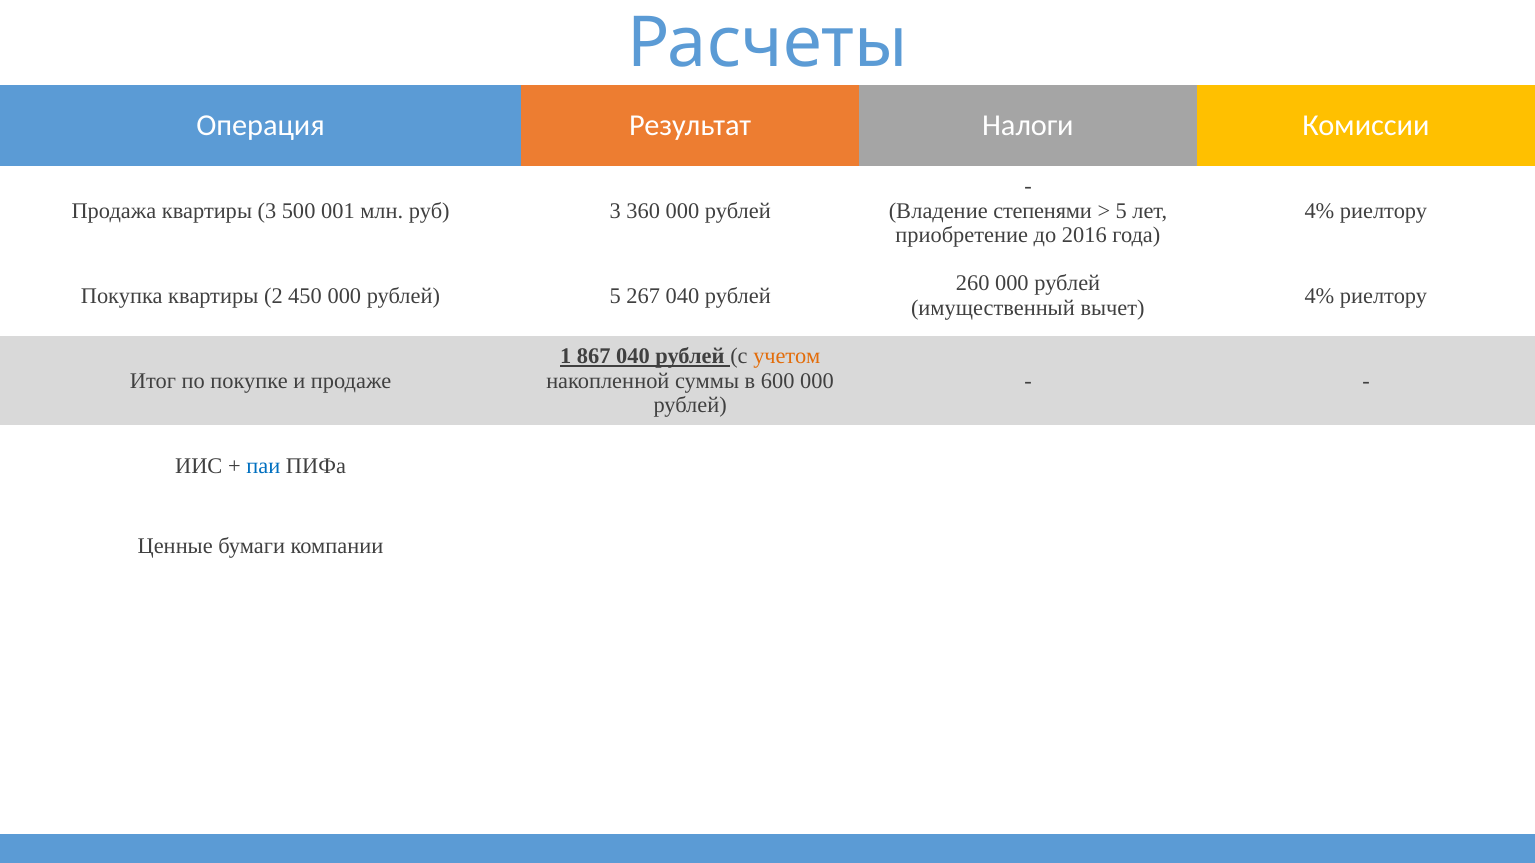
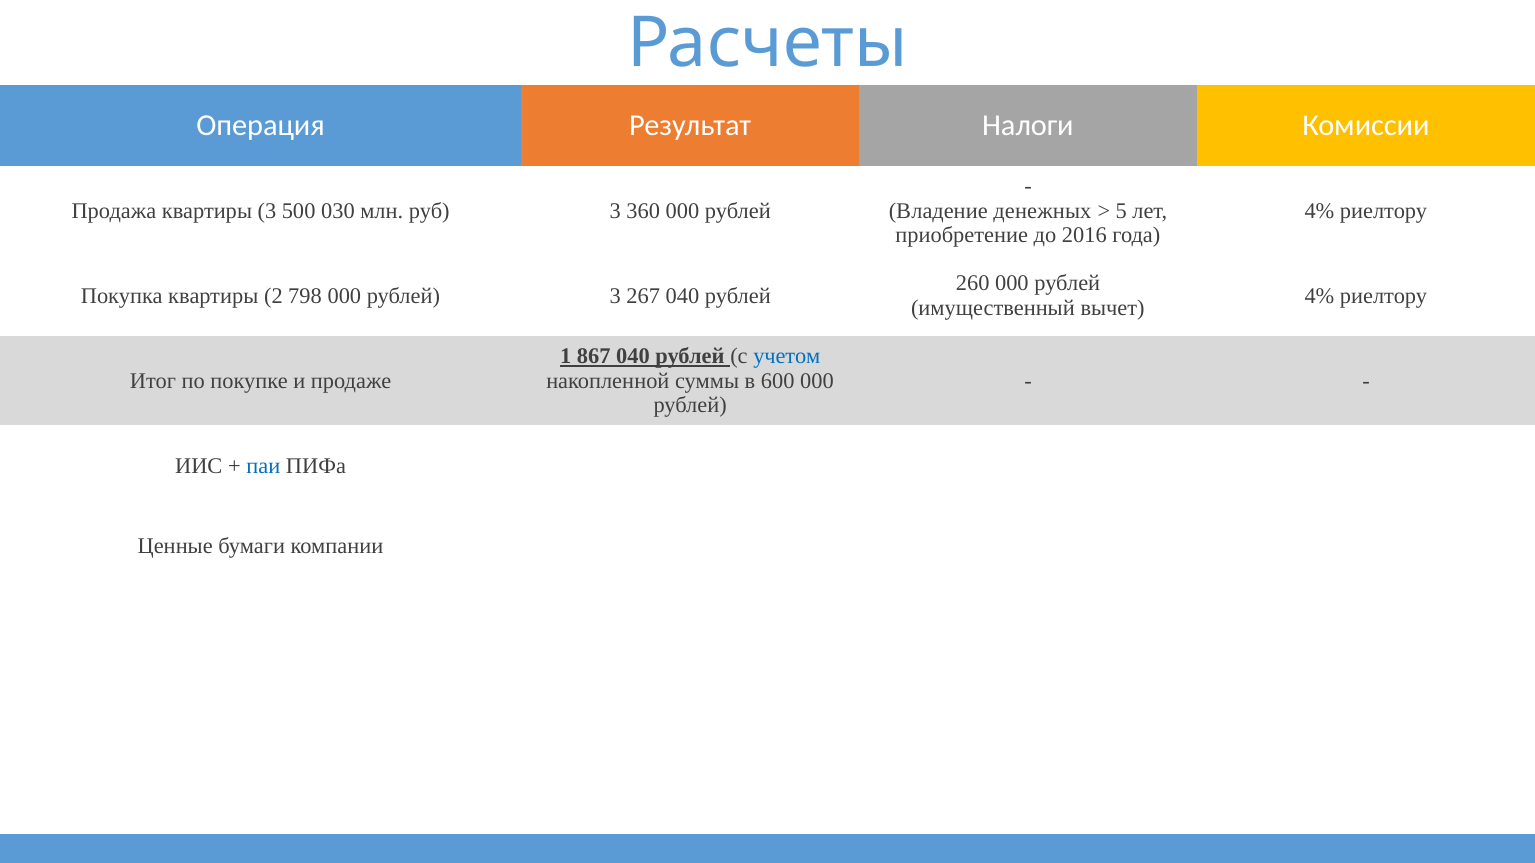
001: 001 -> 030
степенями: степенями -> денежных
450: 450 -> 798
рублей 5: 5 -> 3
учетом colour: orange -> blue
